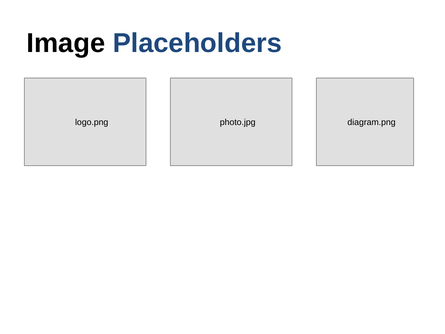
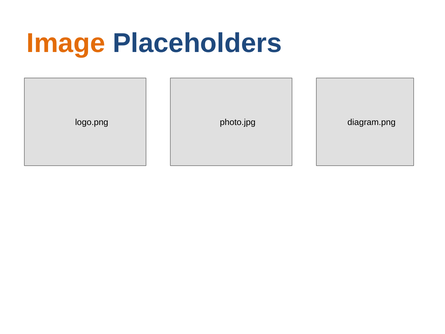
Image colour: black -> orange
